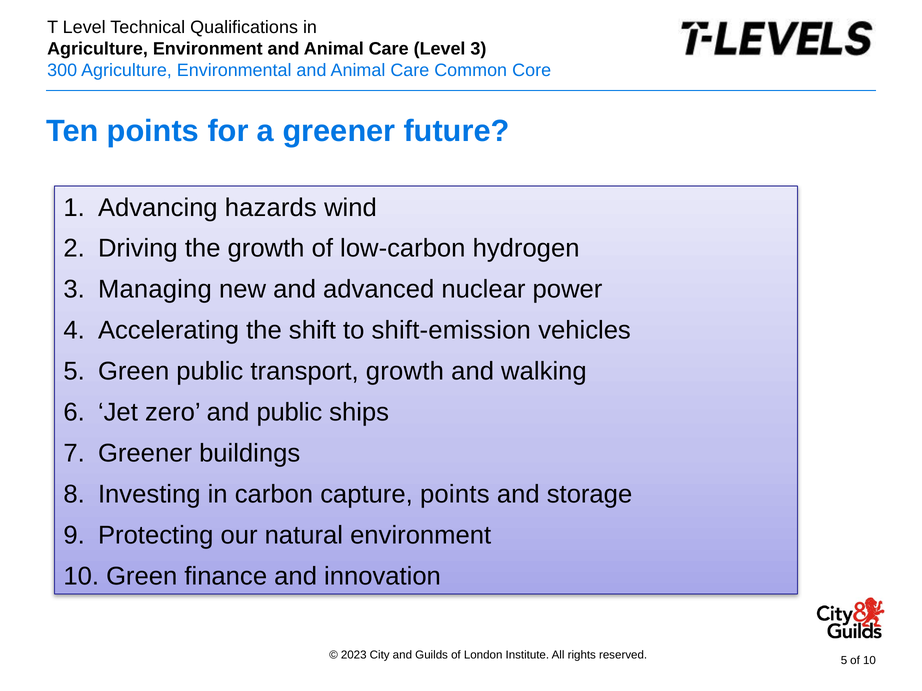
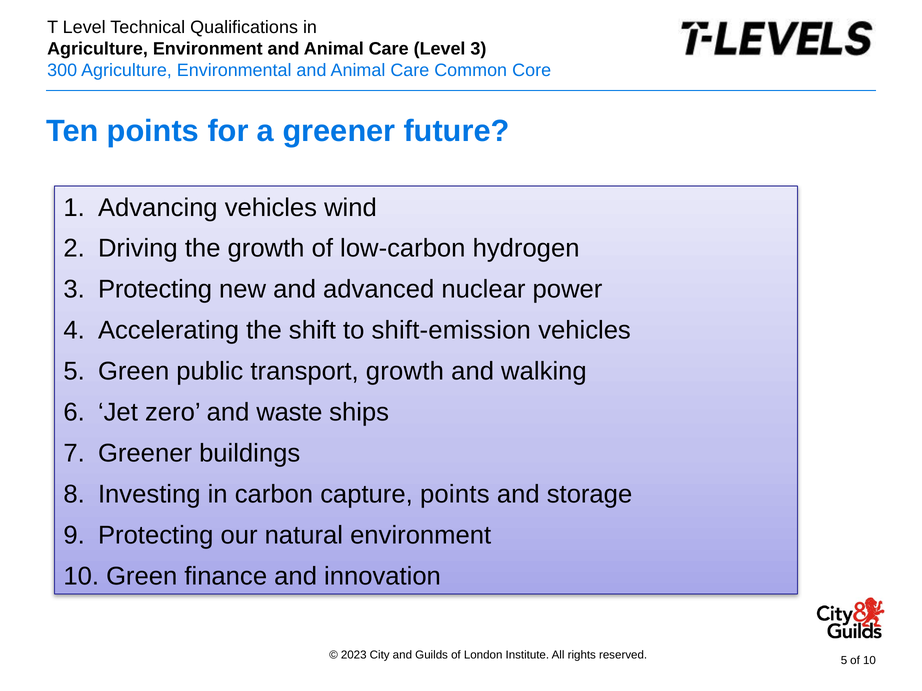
Advancing hazards: hazards -> vehicles
Managing at (155, 290): Managing -> Protecting
and public: public -> waste
